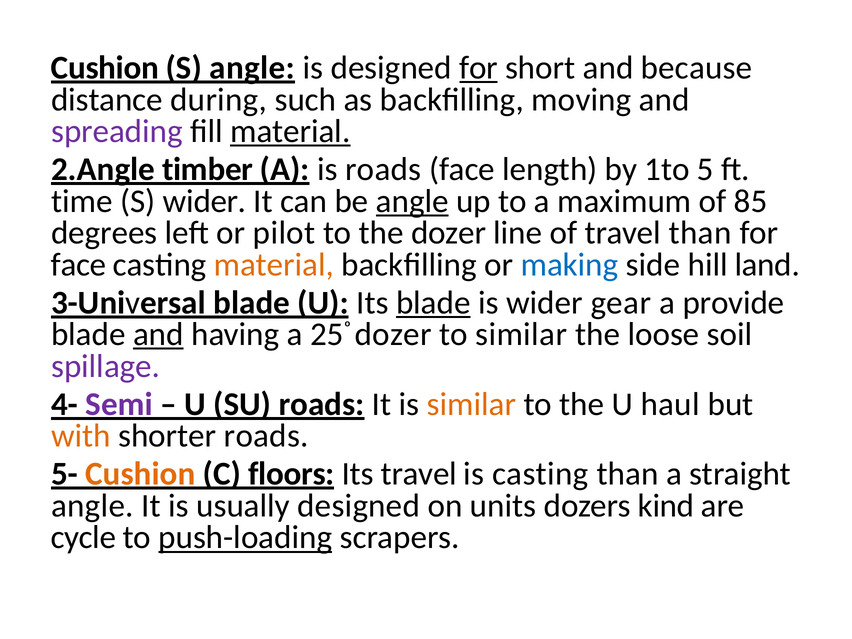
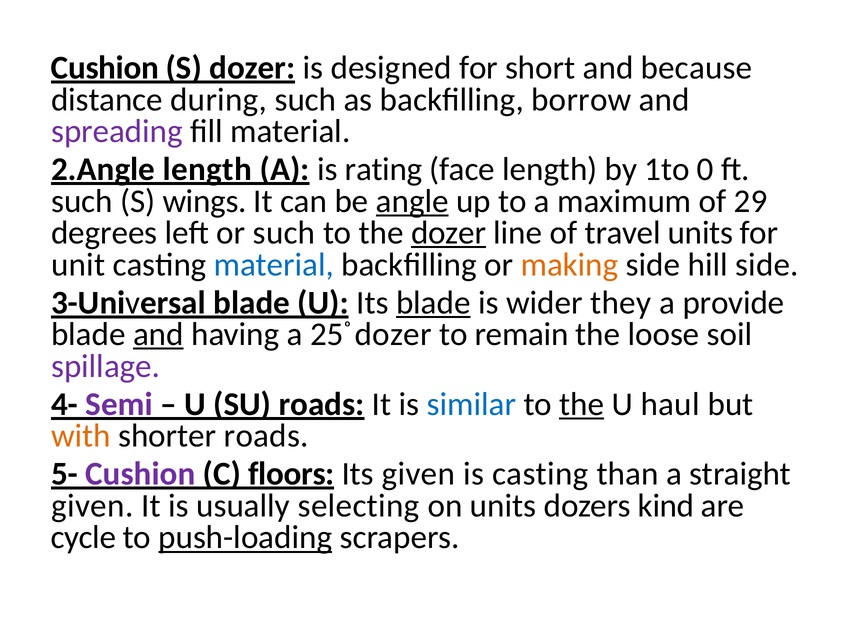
S angle: angle -> dozer
for at (479, 68) underline: present -> none
moving: moving -> borrow
material at (290, 131) underline: present -> none
2.Angle timber: timber -> length
is roads: roads -> rating
5: 5 -> 0
time at (82, 201): time -> such
S wider: wider -> wings
85: 85 -> 29
or pilot: pilot -> such
dozer at (449, 233) underline: none -> present
travel than: than -> units
face at (78, 265): face -> unit
material at (274, 265) colour: orange -> blue
making colour: blue -> orange
hill land: land -> side
gear: gear -> they
to similar: similar -> remain
similar at (471, 404) colour: orange -> blue
the at (582, 404) underline: none -> present
Cushion at (140, 474) colour: orange -> purple
Its travel: travel -> given
angle at (92, 506): angle -> given
usually designed: designed -> selecting
